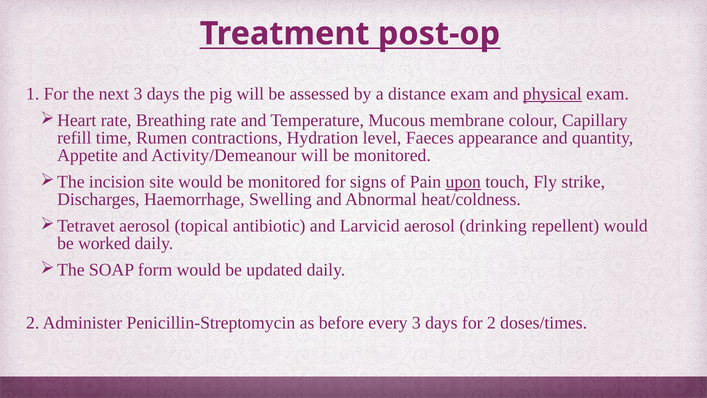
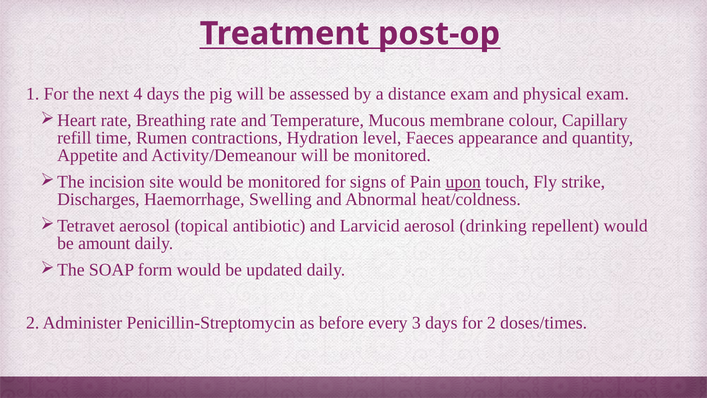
next 3: 3 -> 4
physical underline: present -> none
worked: worked -> amount
